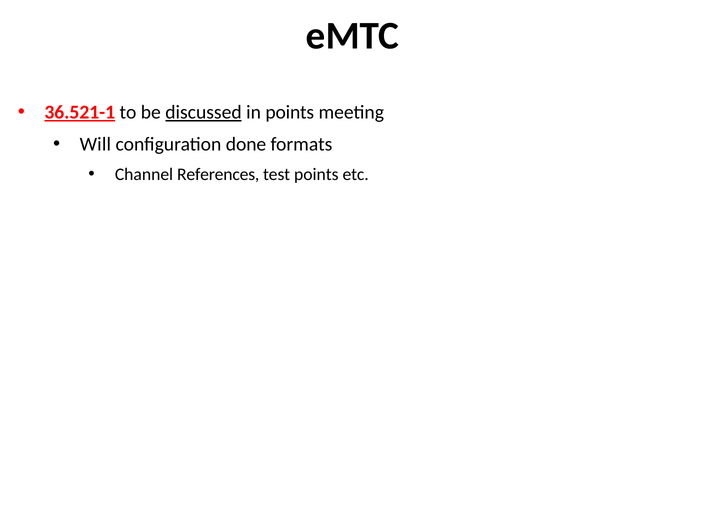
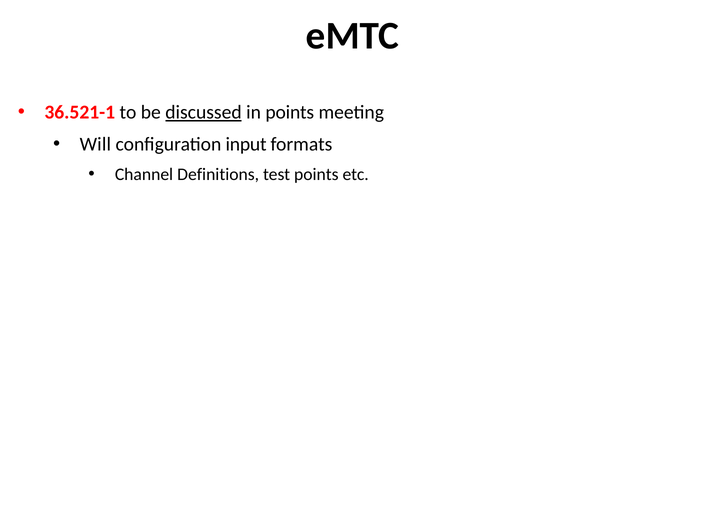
36.521-1 underline: present -> none
done: done -> input
References: References -> Definitions
